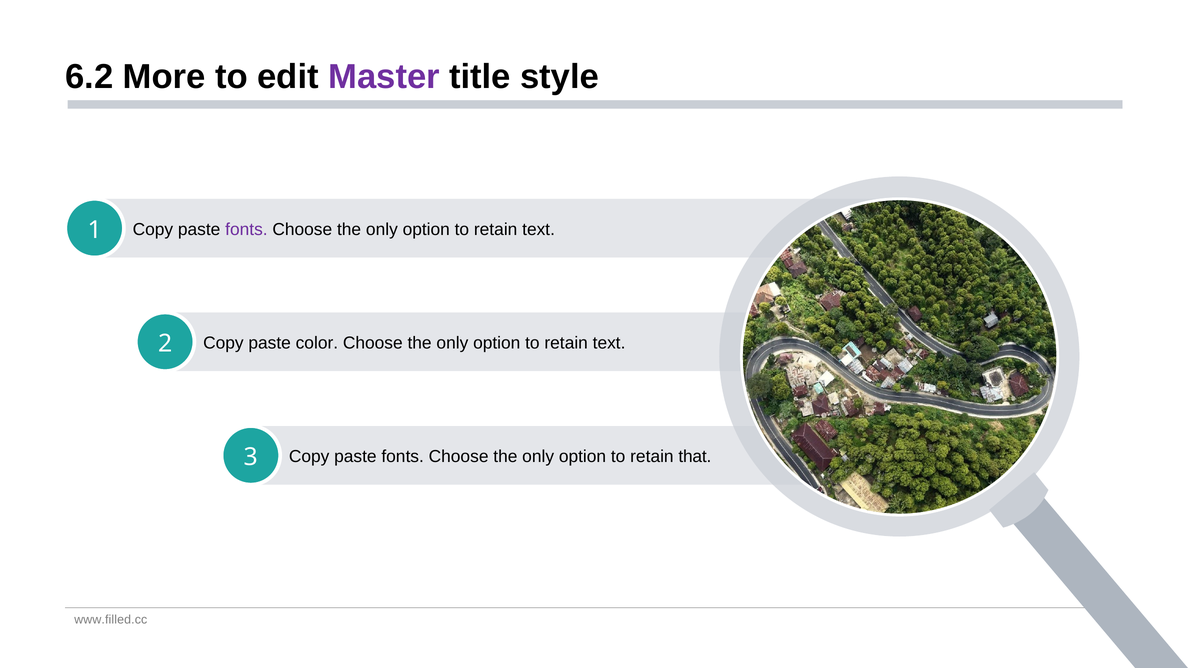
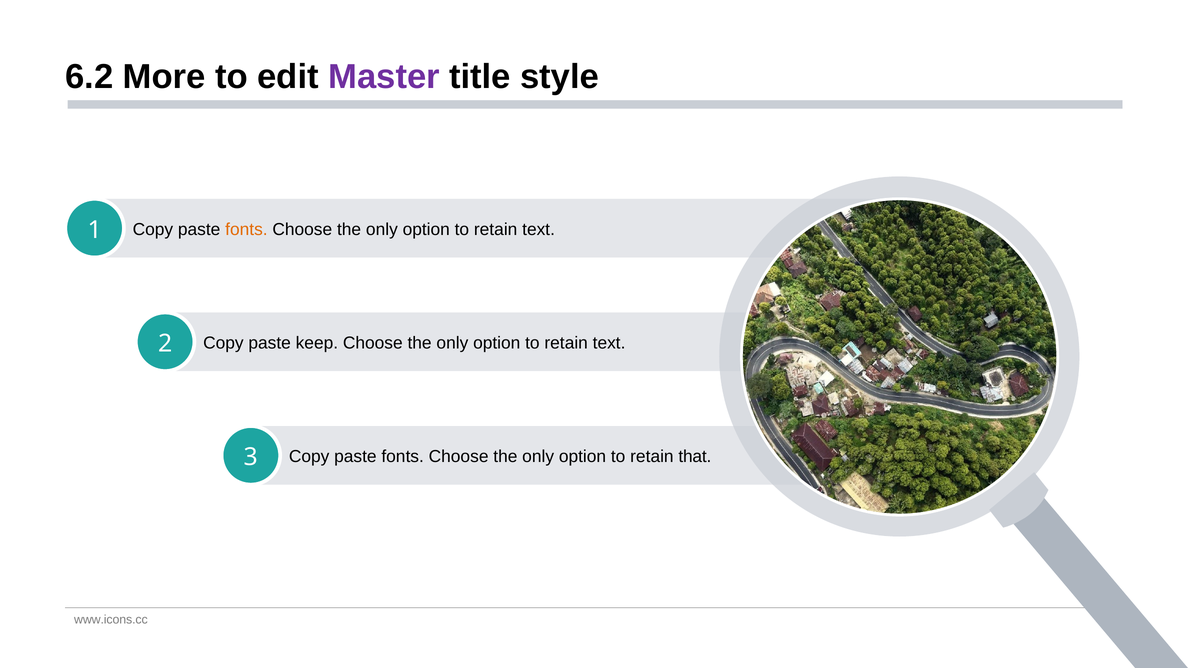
fonts at (246, 229) colour: purple -> orange
color: color -> keep
www.filled.cc: www.filled.cc -> www.icons.cc
